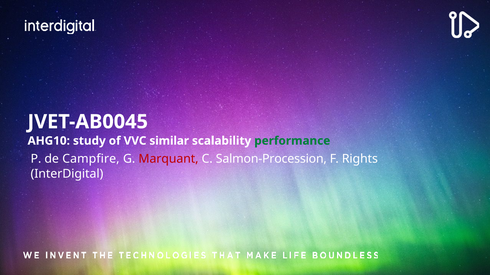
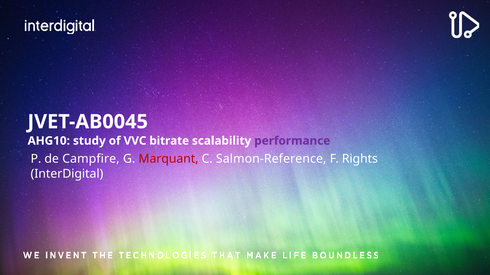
similar: similar -> bitrate
performance colour: green -> purple
Salmon-Procession: Salmon-Procession -> Salmon-Reference
